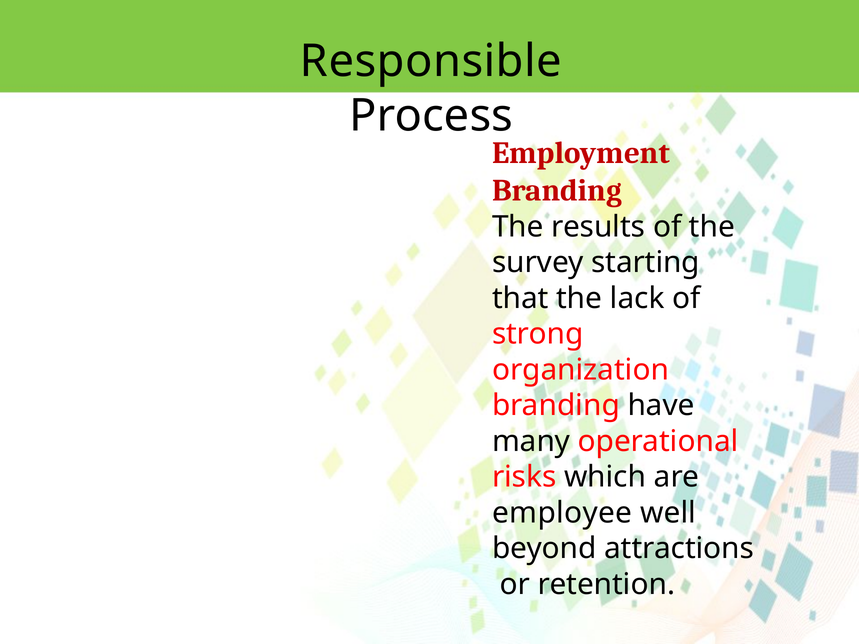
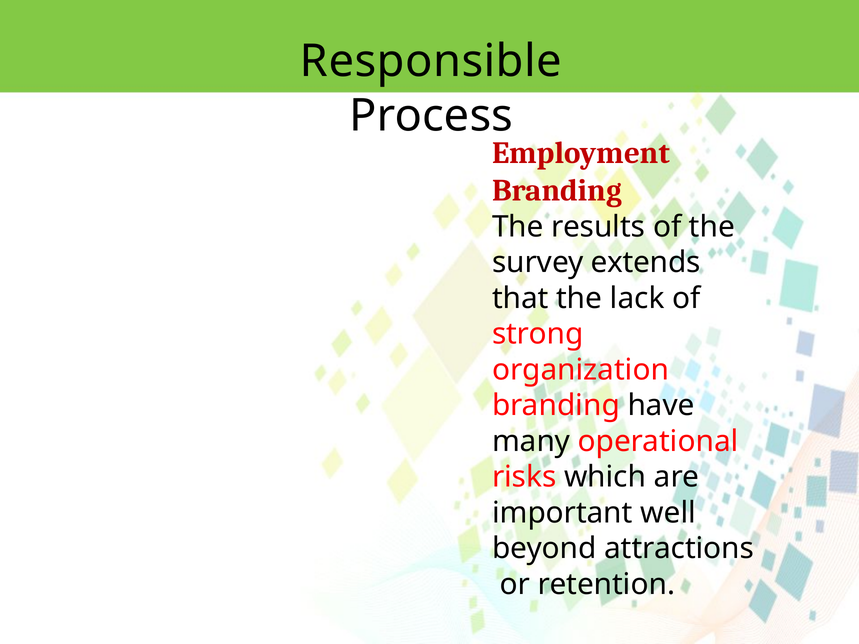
starting: starting -> extends
employee: employee -> important
